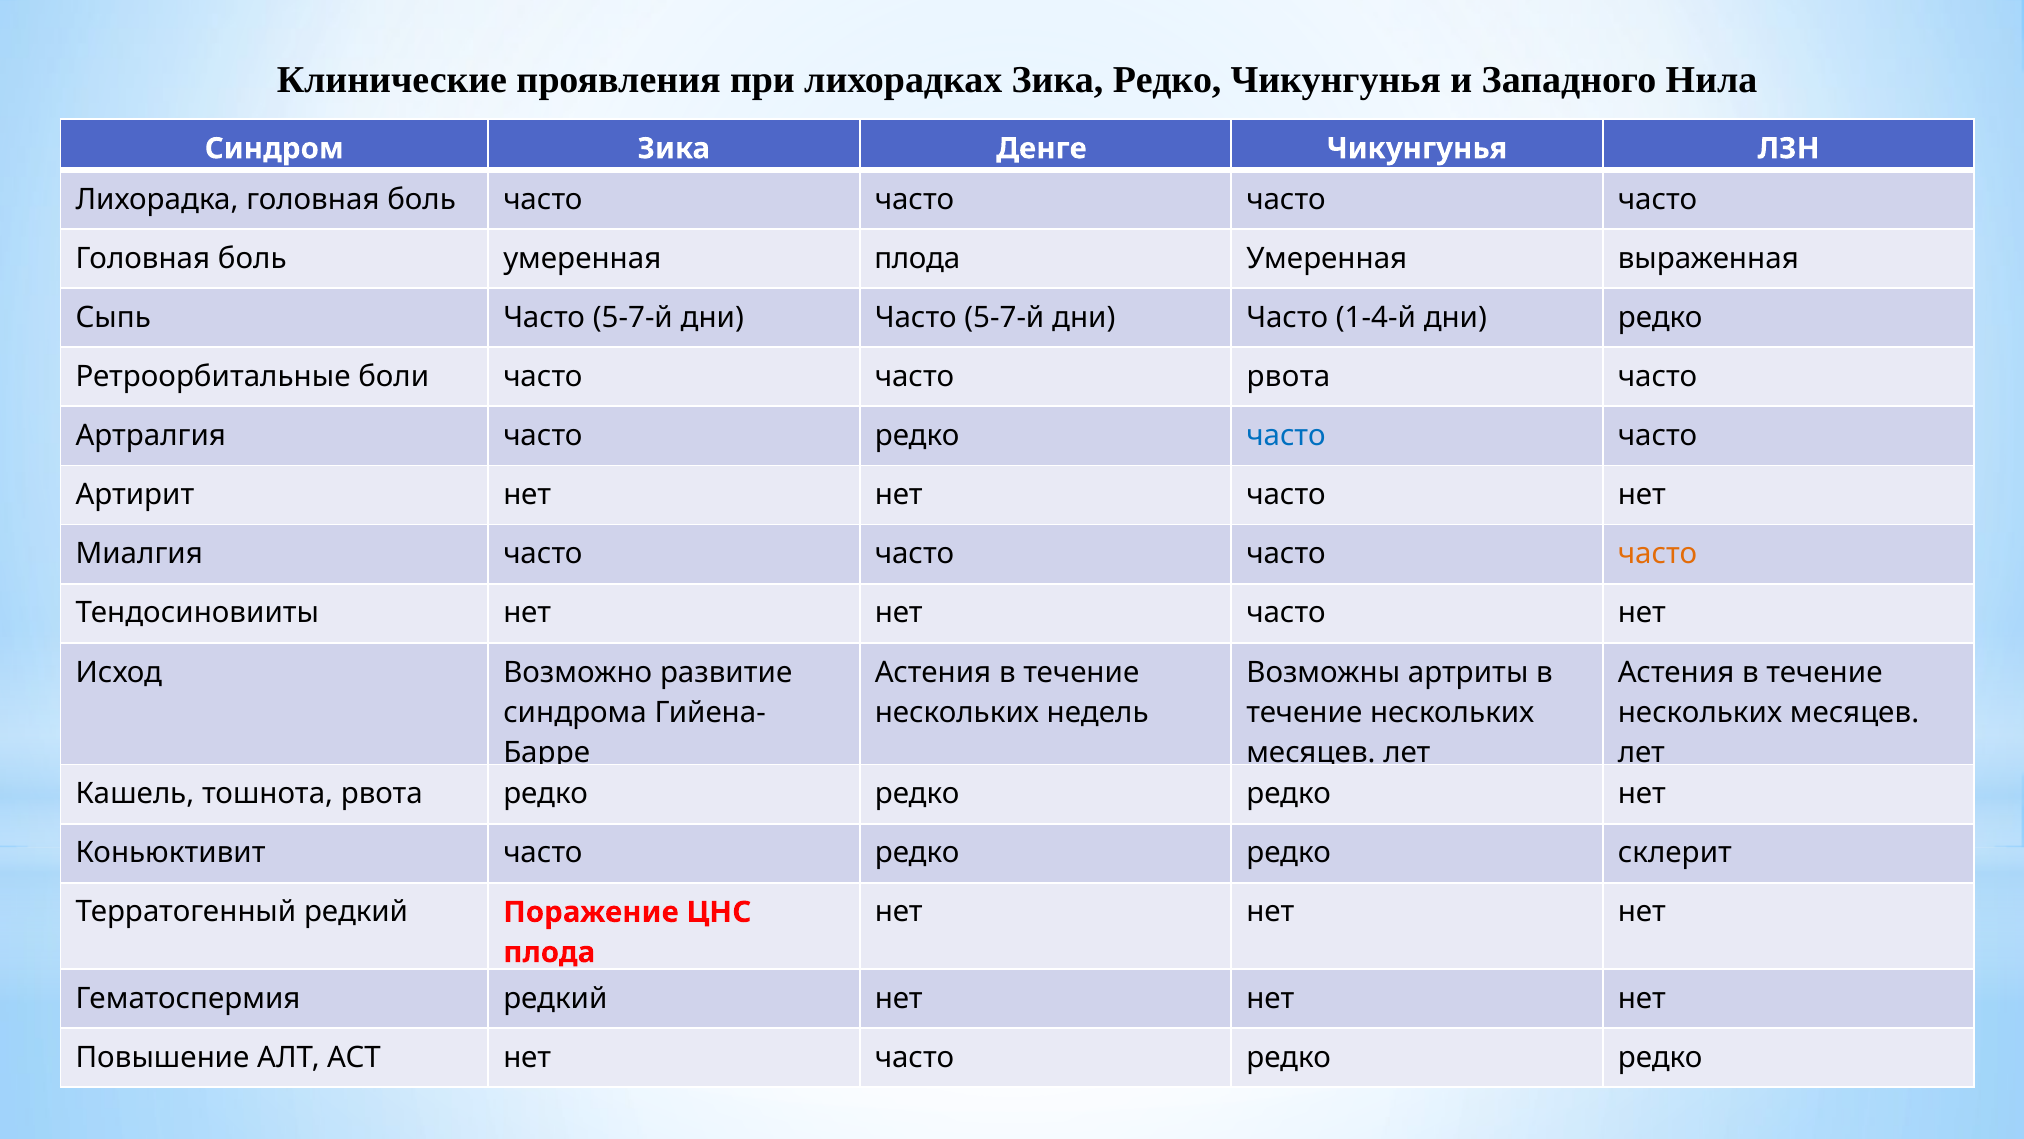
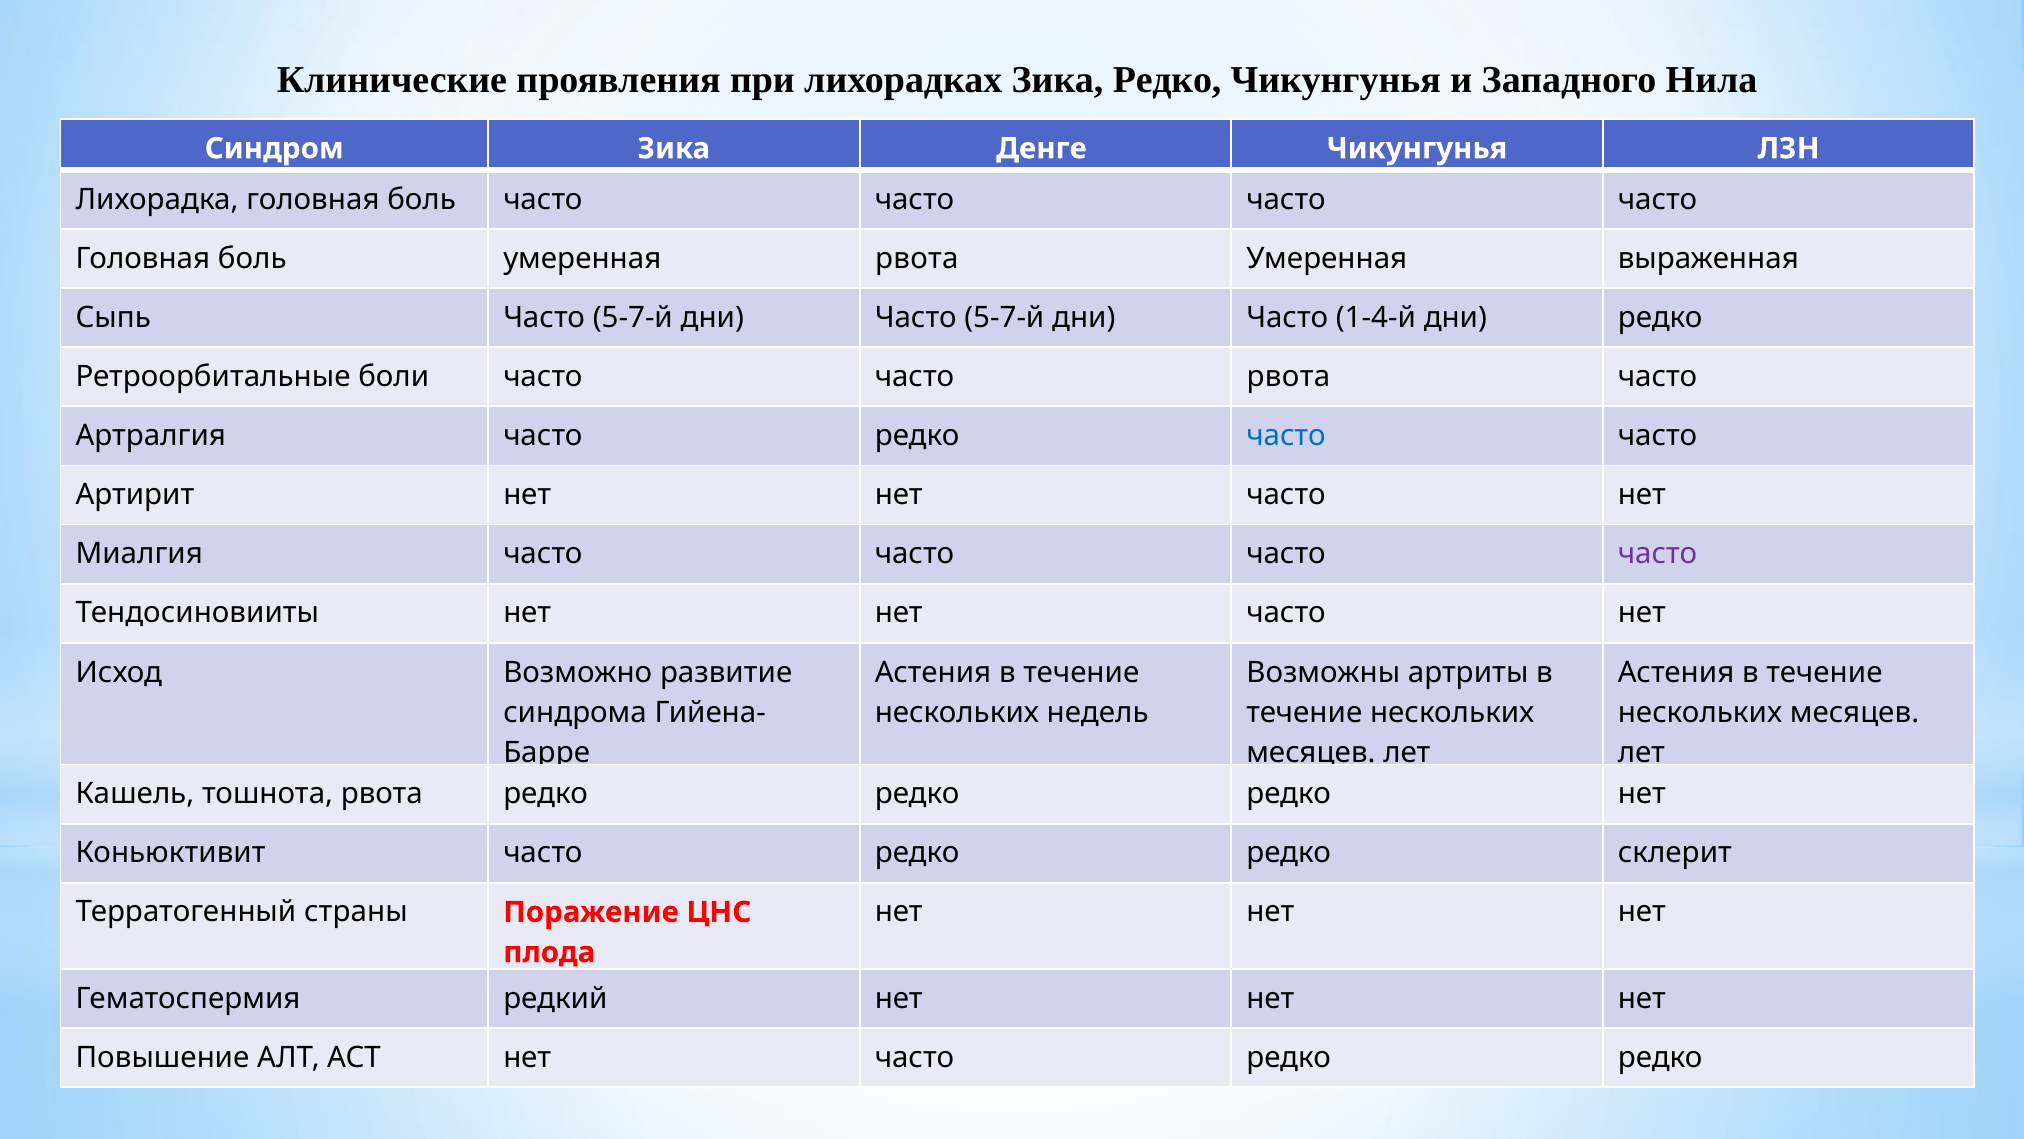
умеренная плода: плода -> рвота
часто at (1658, 554) colour: orange -> purple
Терратогенный редкий: редкий -> страны
